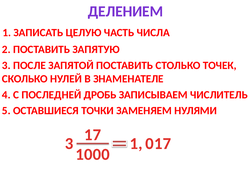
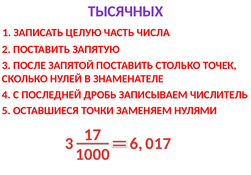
ДЕЛЕНИЕМ: ДЕЛЕНИЕМ -> ТЫСЯЧНЫХ
3 1: 1 -> 6
